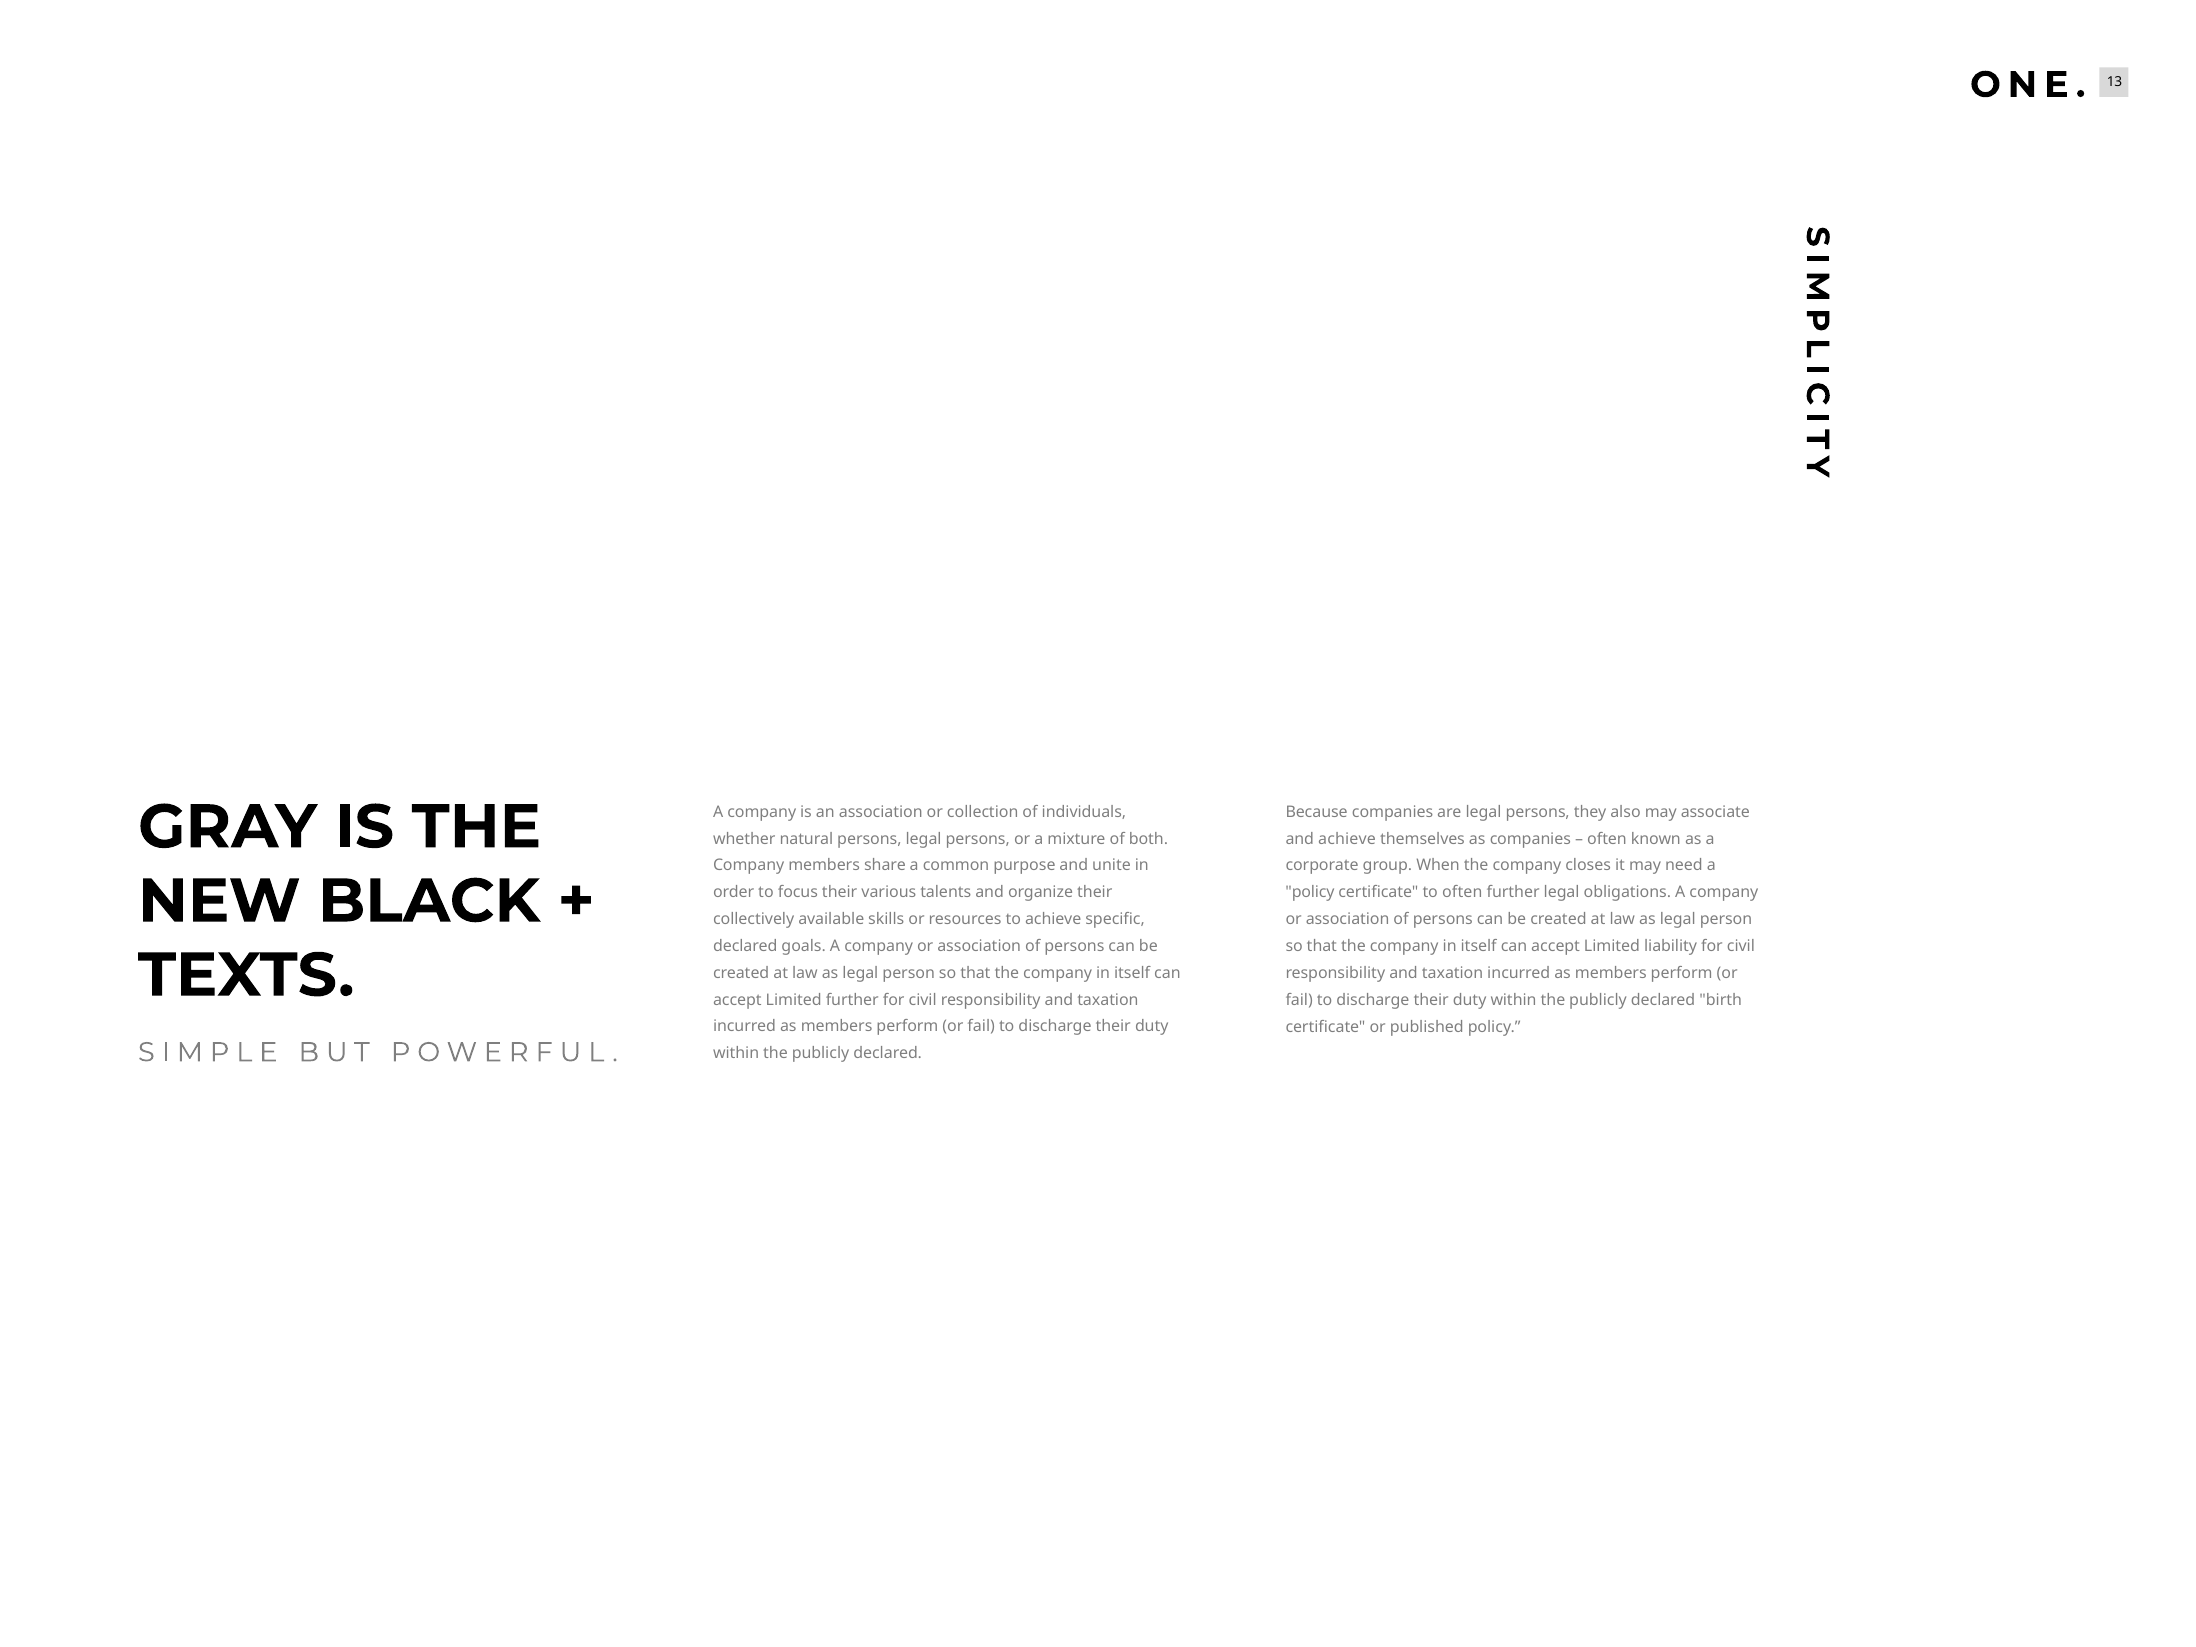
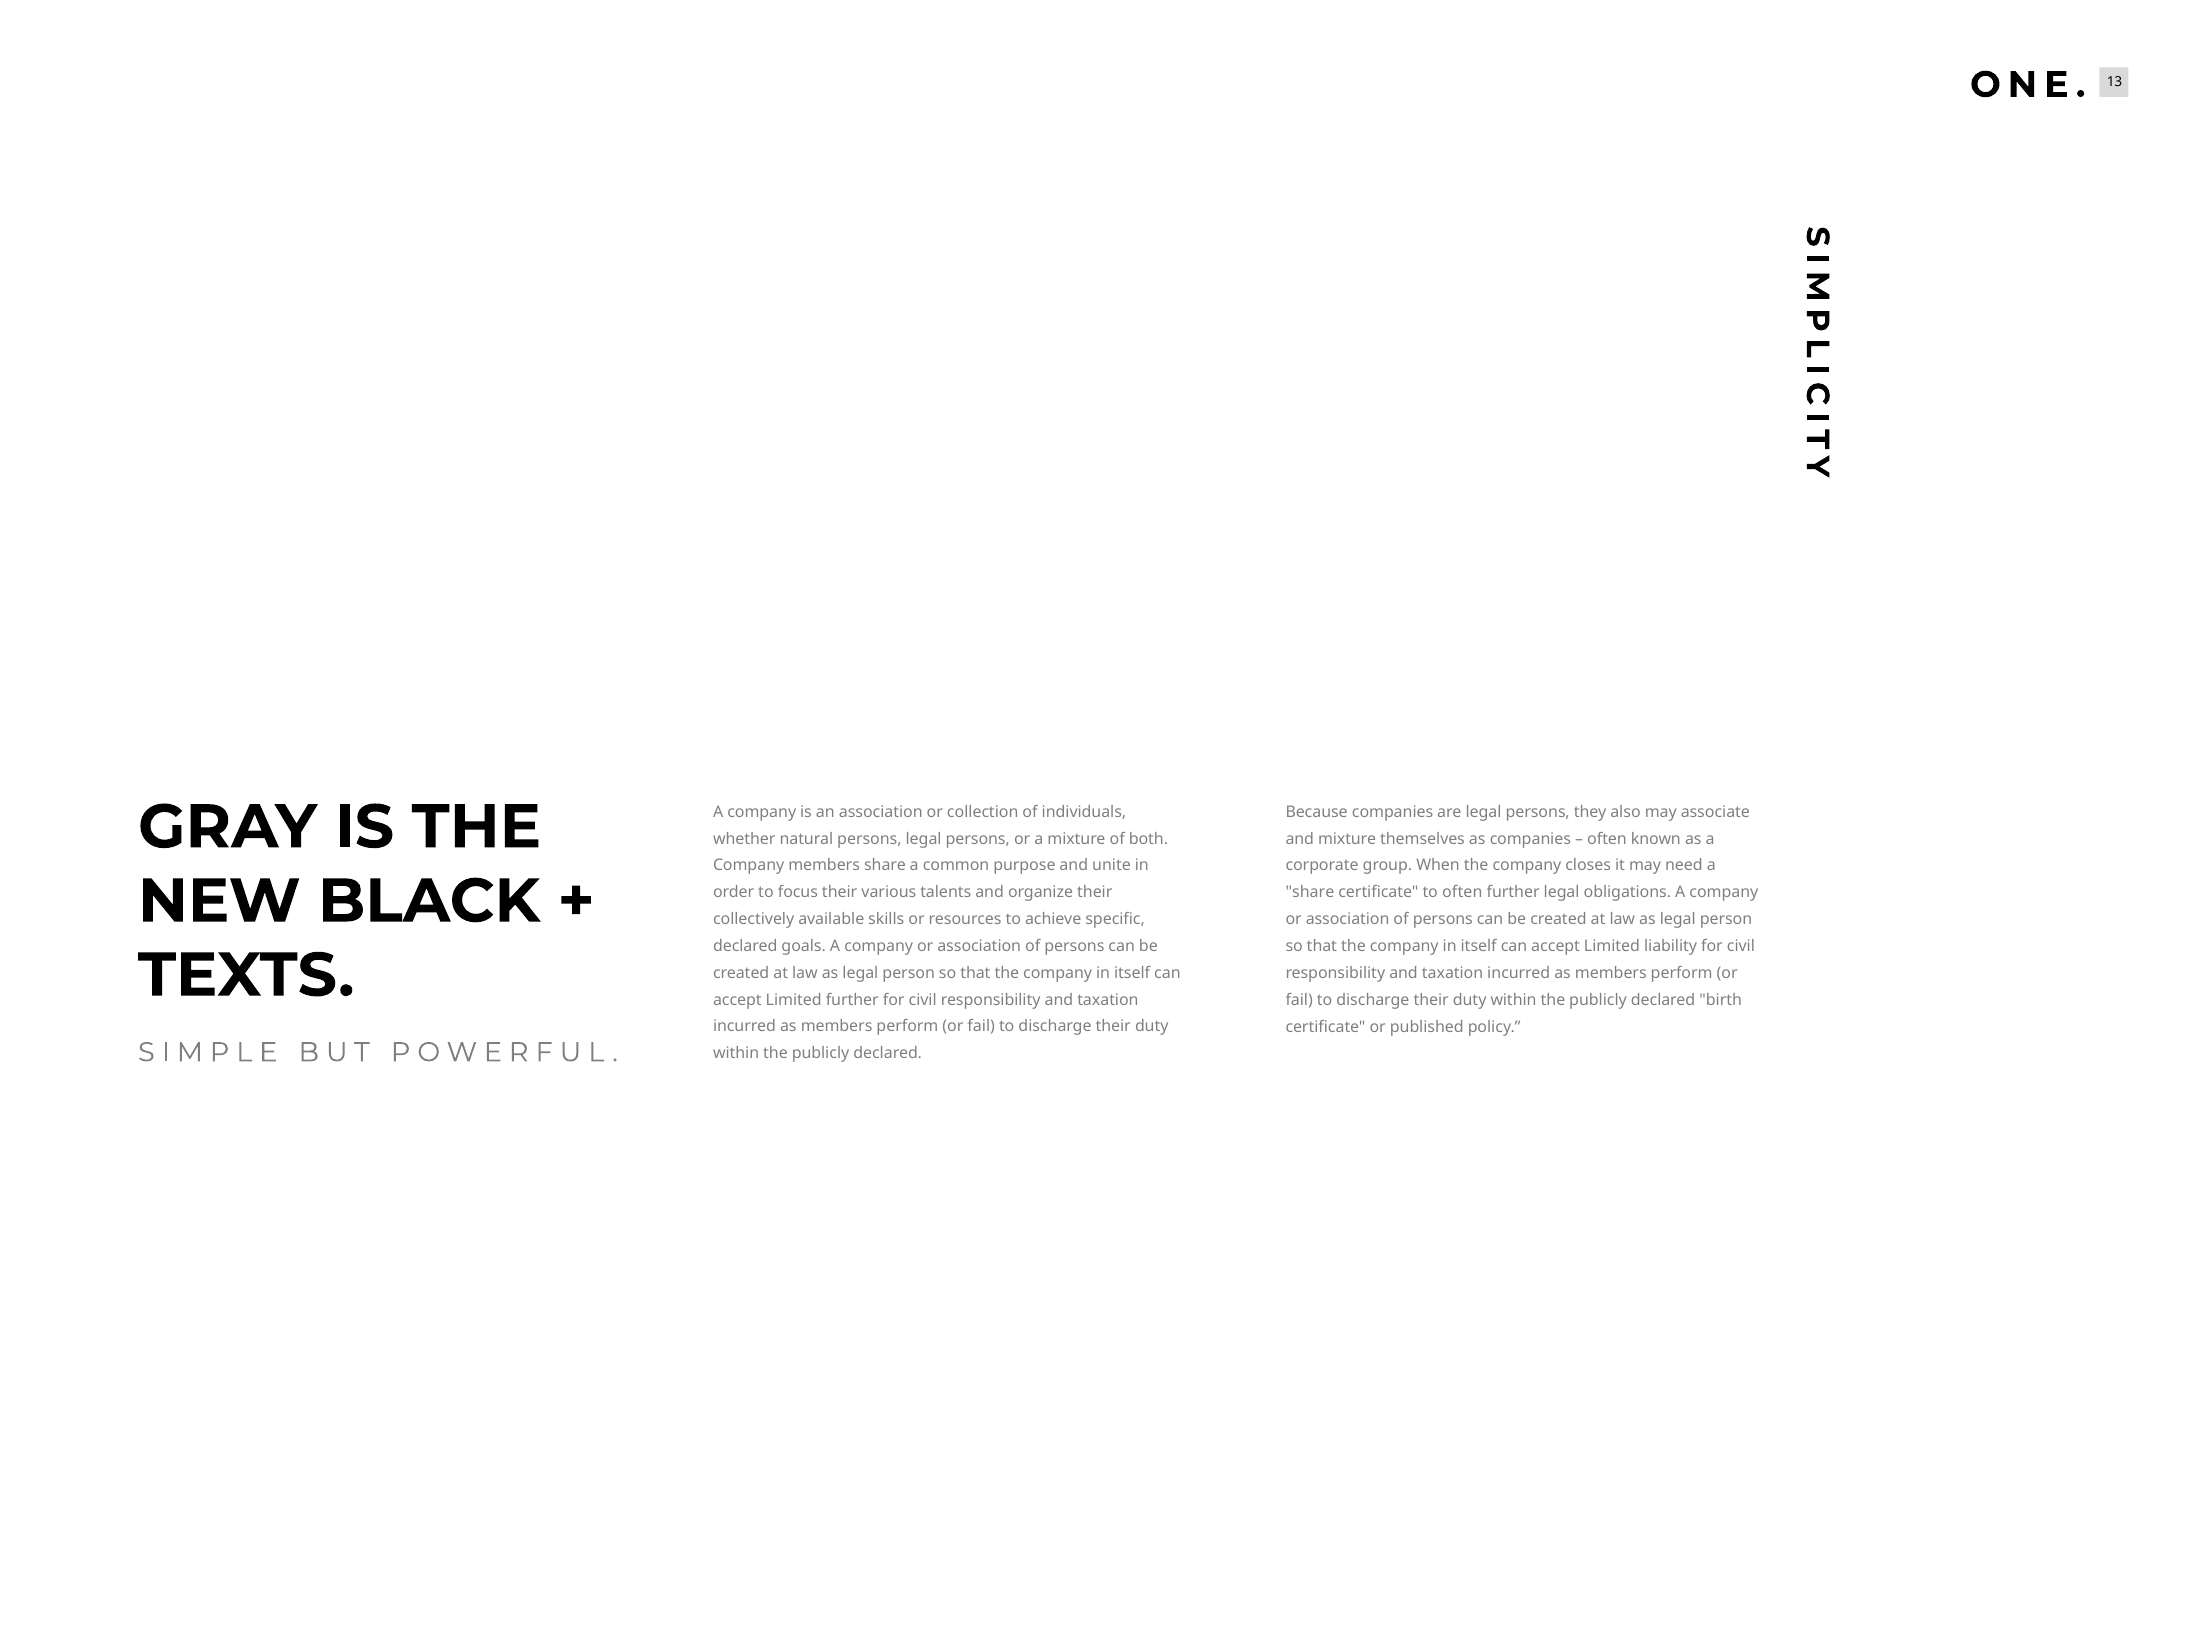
and achieve: achieve -> mixture
policy at (1310, 893): policy -> share
